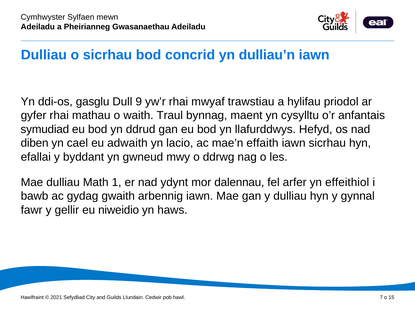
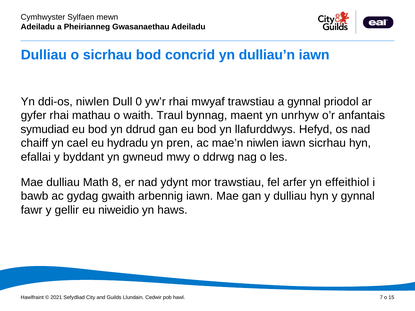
ddi-os gasglu: gasglu -> niwlen
9: 9 -> 0
a hylifau: hylifau -> gynnal
cysylltu: cysylltu -> unrhyw
diben: diben -> chaiff
adwaith: adwaith -> hydradu
lacio: lacio -> pren
mae’n effaith: effaith -> niwlen
1: 1 -> 8
mor dalennau: dalennau -> trawstiau
